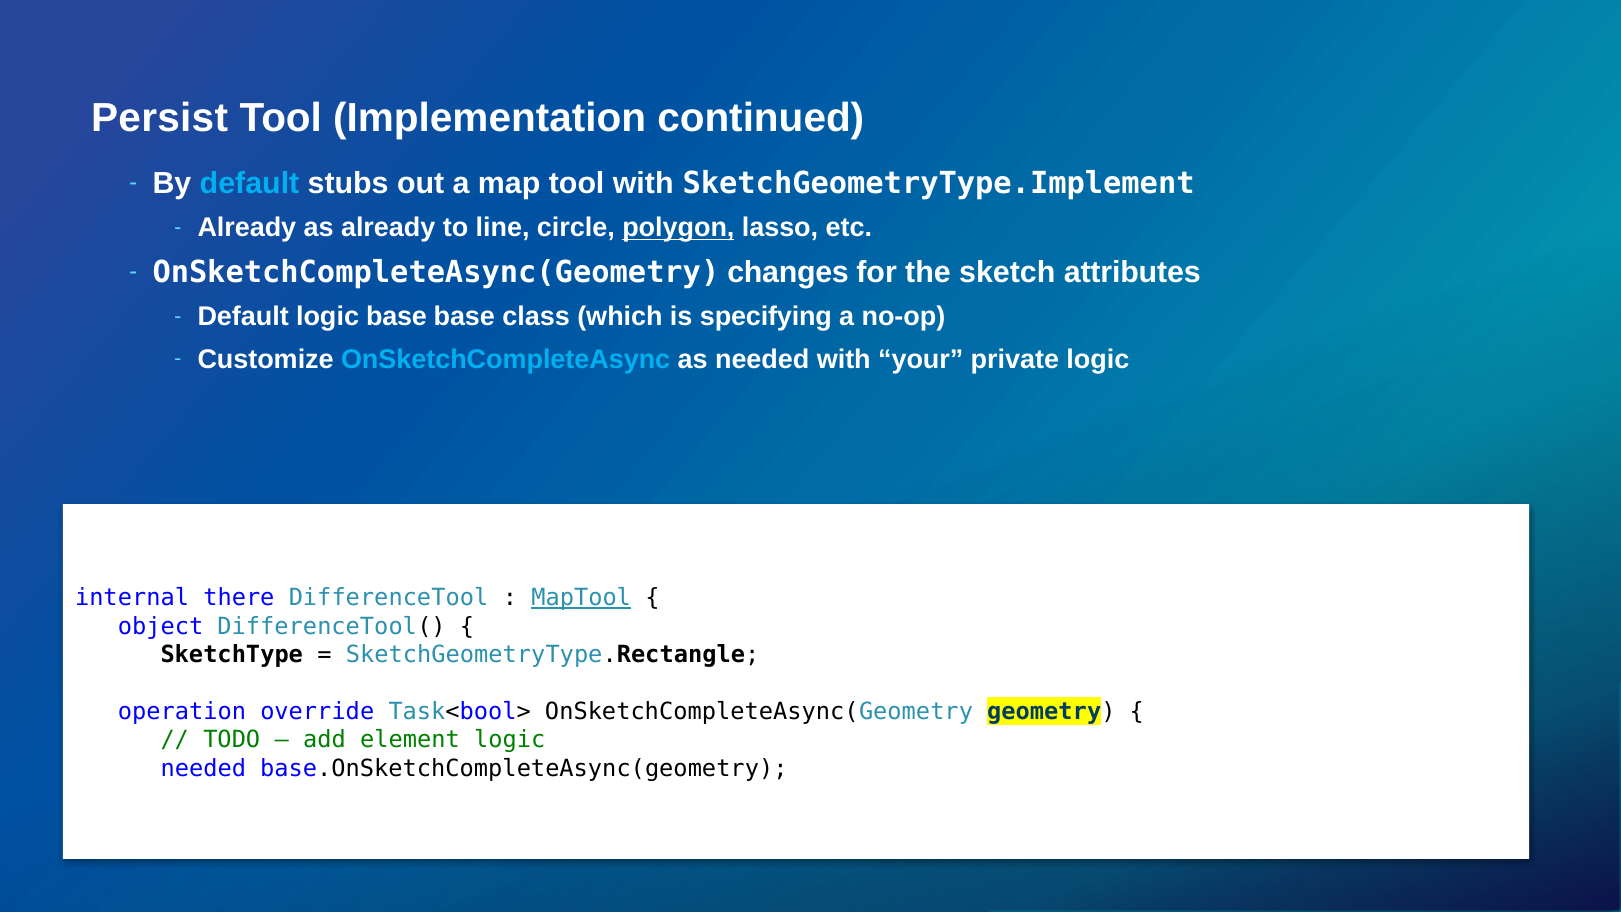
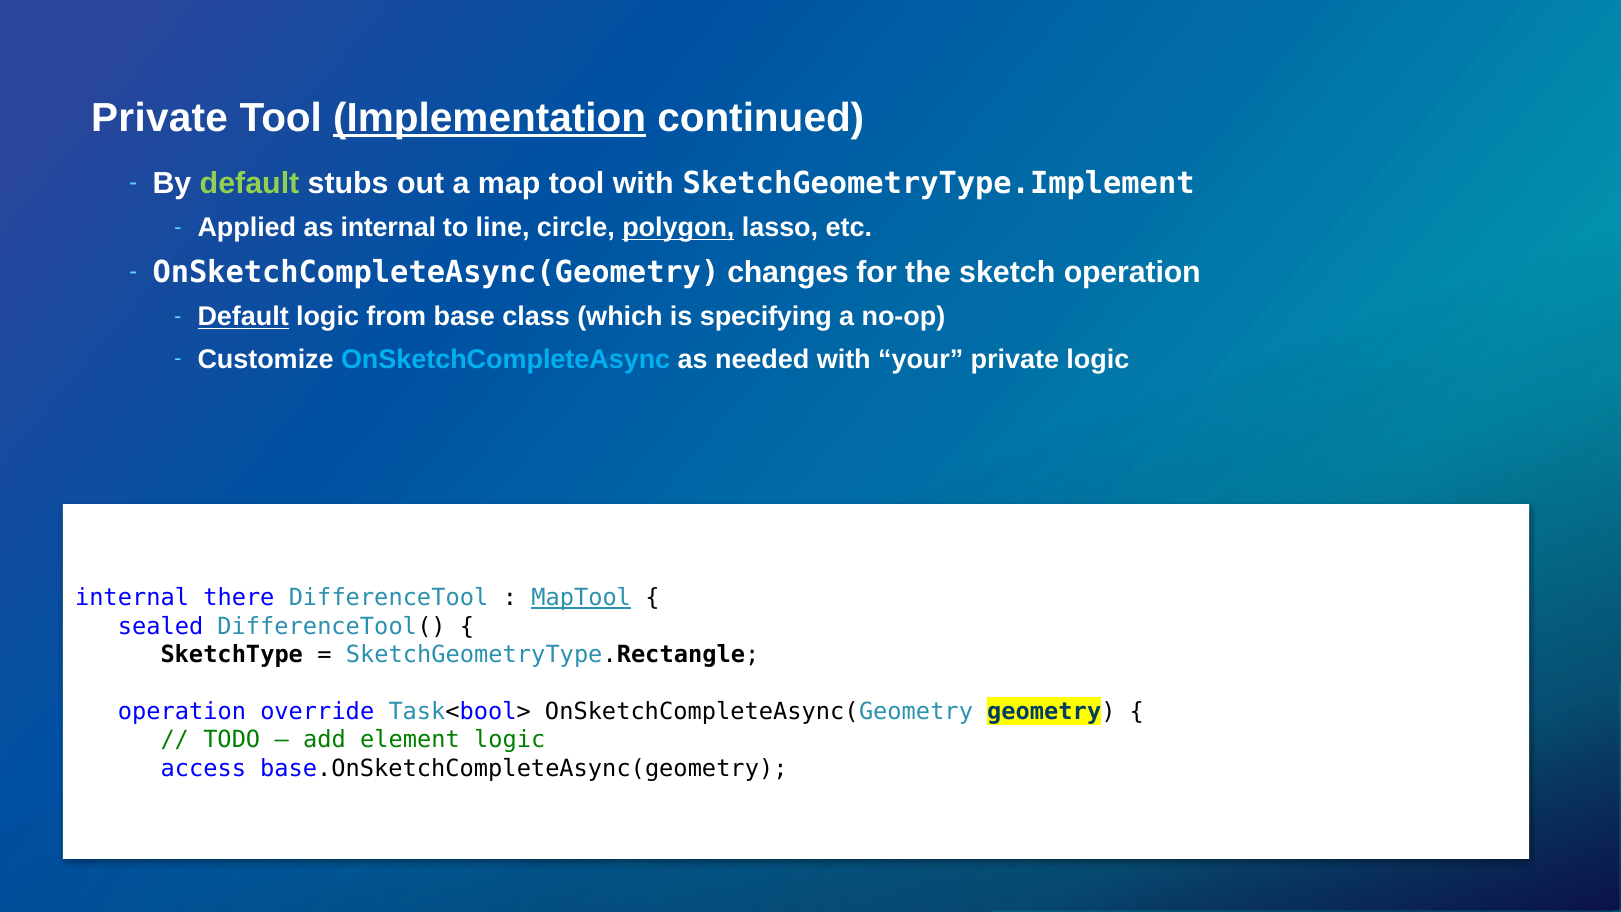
Persist at (160, 118): Persist -> Private
Implementation underline: none -> present
default at (250, 183) colour: light blue -> light green
Already at (247, 228): Already -> Applied
as already: already -> internal
sketch attributes: attributes -> operation
Default at (243, 317) underline: none -> present
logic base: base -> from
object: object -> sealed
needed at (203, 768): needed -> access
